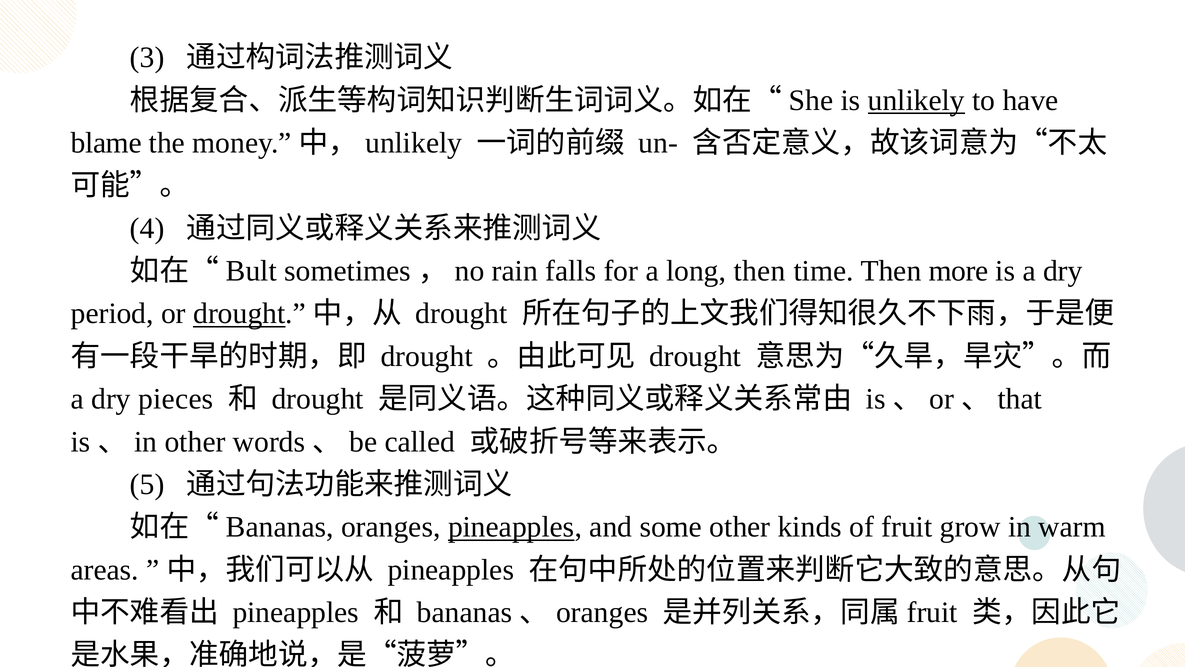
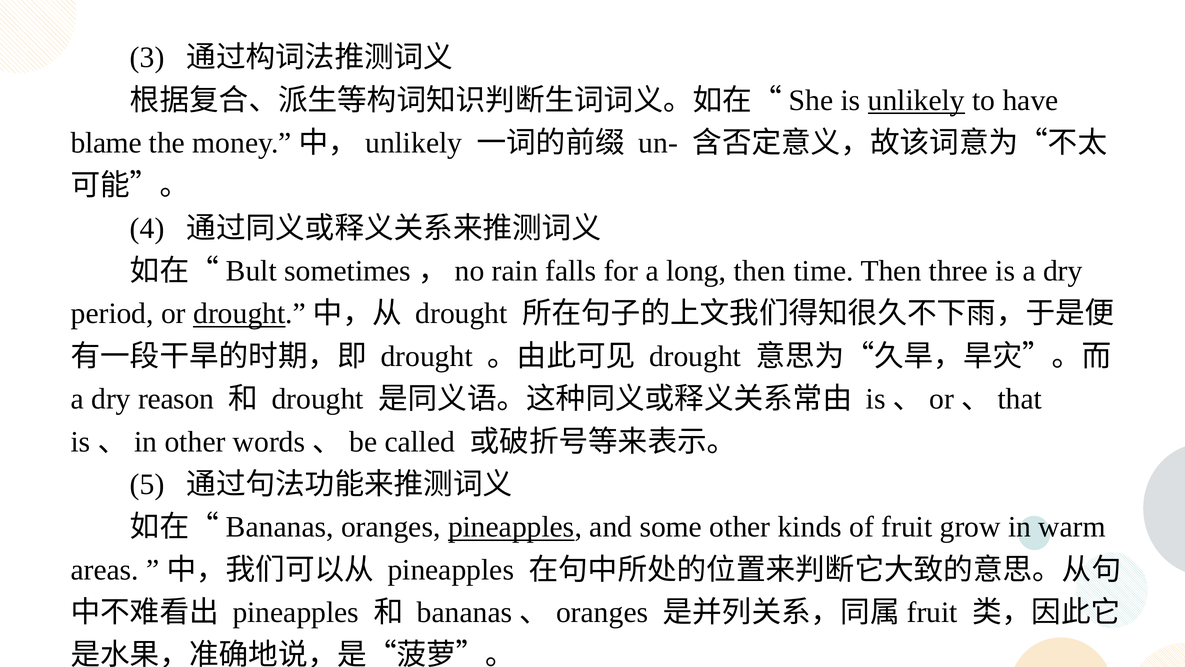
more: more -> three
pieces: pieces -> reason
